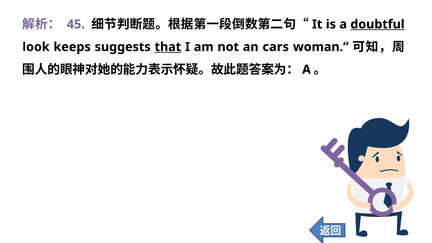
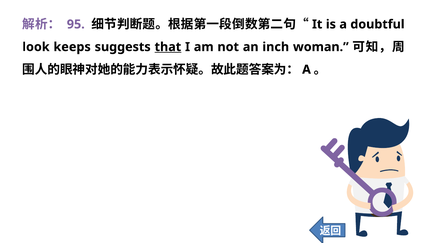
45: 45 -> 95
doubtful underline: present -> none
cars: cars -> inch
